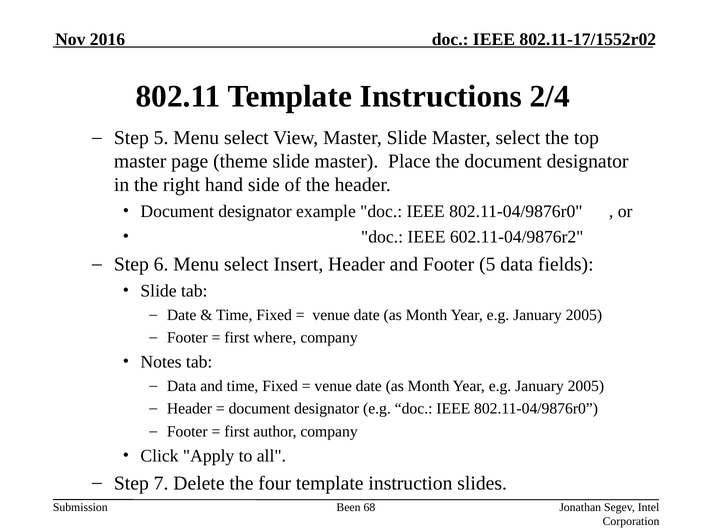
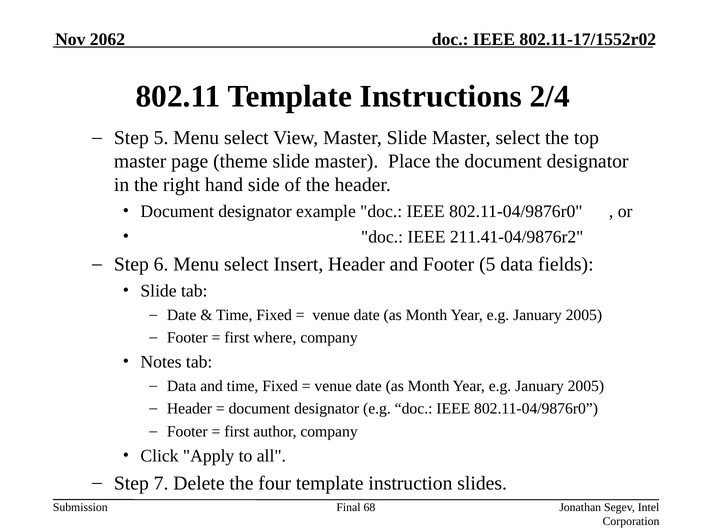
2016: 2016 -> 2062
602.11-04/9876r2: 602.11-04/9876r2 -> 211.41-04/9876r2
Been: Been -> Final
